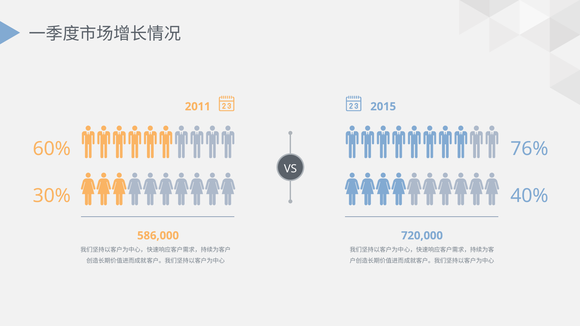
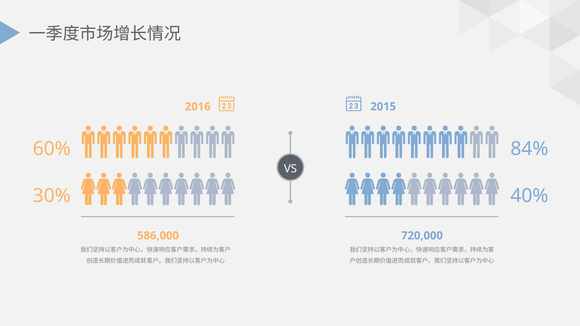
2011: 2011 -> 2016
76%: 76% -> 84%
